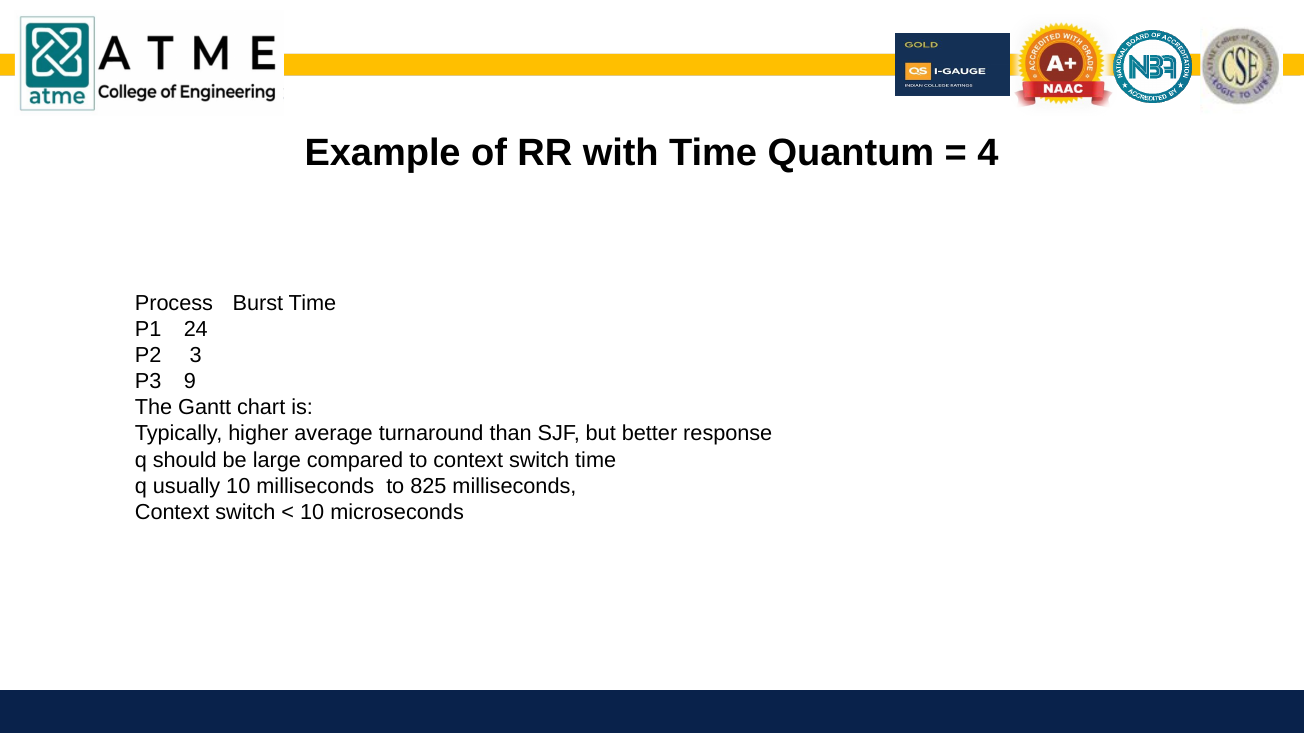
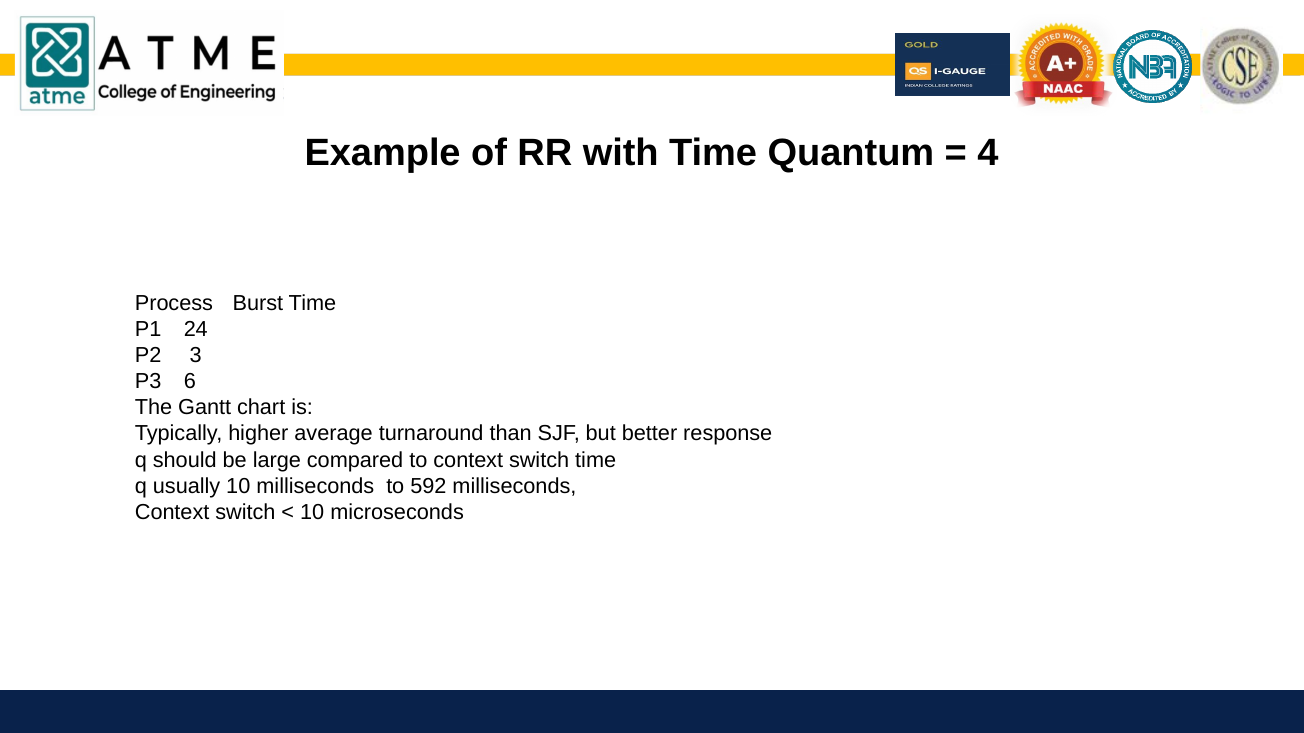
9: 9 -> 6
825: 825 -> 592
